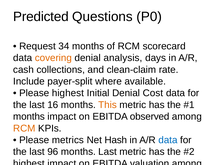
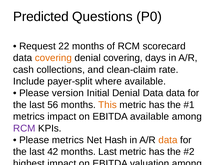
34: 34 -> 22
denial analysis: analysis -> covering
Please highest: highest -> version
Denial Cost: Cost -> Data
16: 16 -> 56
months at (29, 117): months -> metrics
EBITDA observed: observed -> available
RCM at (24, 128) colour: orange -> purple
data at (168, 140) colour: blue -> orange
96: 96 -> 42
